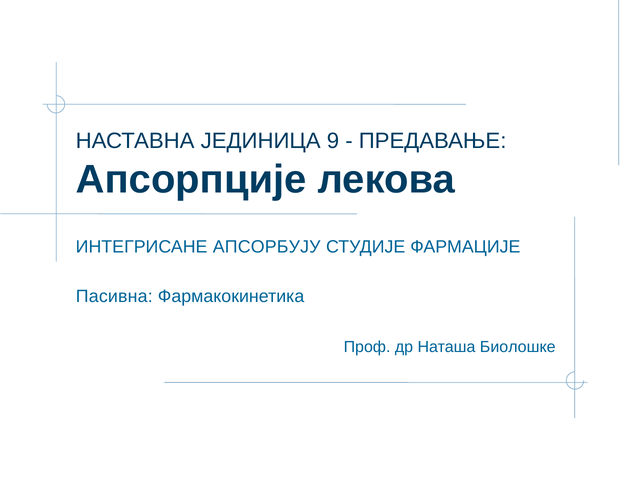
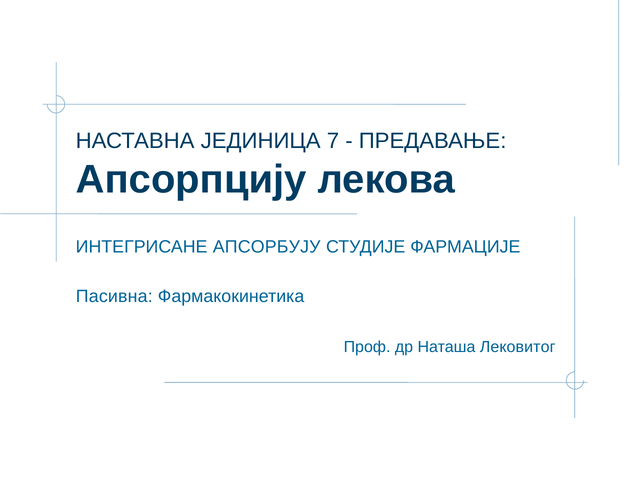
9: 9 -> 7
Апсорпције: Апсорпције -> Апсорпцију
Биолошке: Биолошке -> Лековитог
